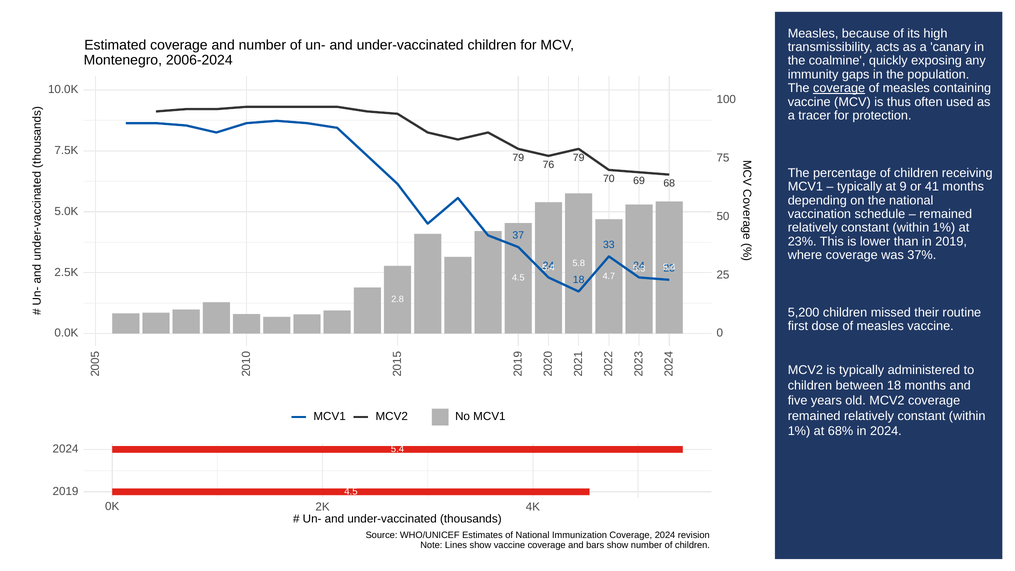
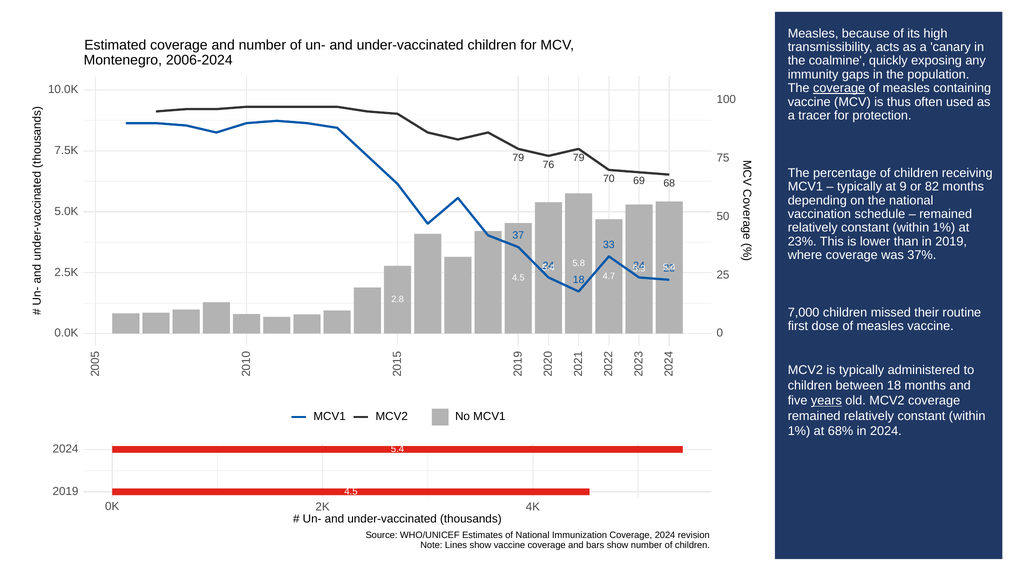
41: 41 -> 82
5,200: 5,200 -> 7,000
years underline: none -> present
